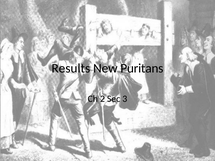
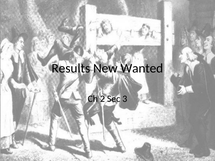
Puritans: Puritans -> Wanted
